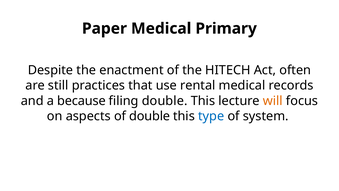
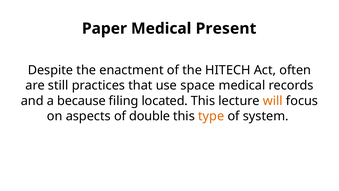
Primary: Primary -> Present
rental: rental -> space
filing double: double -> located
type colour: blue -> orange
